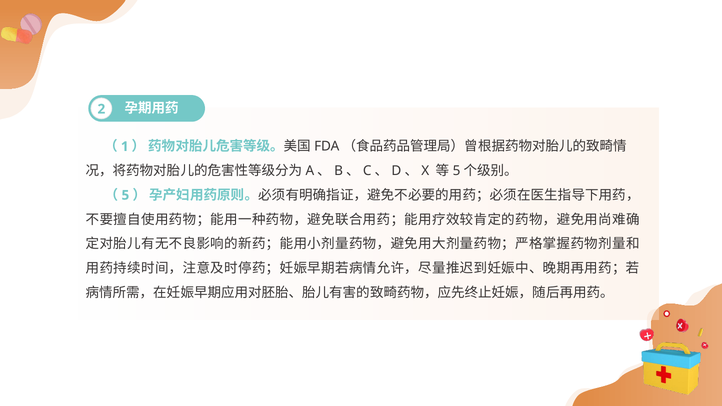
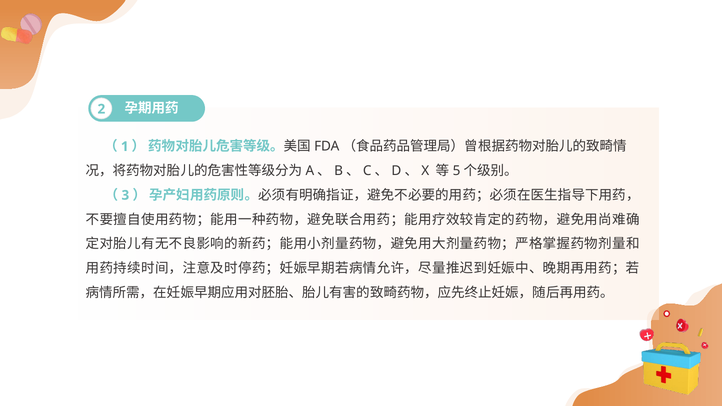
5: 5 -> 3
